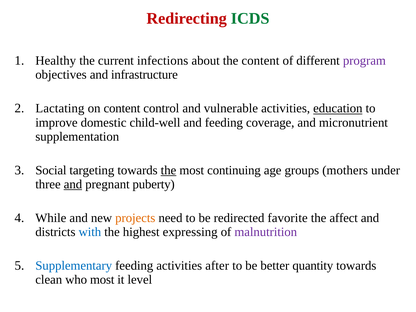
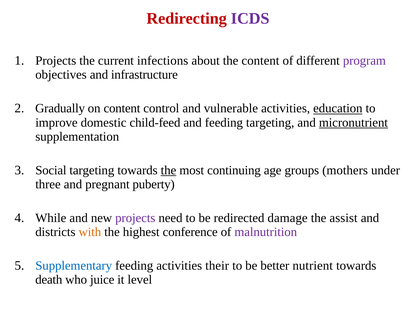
ICDS colour: green -> purple
Healthy at (56, 61): Healthy -> Projects
Lactating: Lactating -> Gradually
child-well: child-well -> child-feed
feeding coverage: coverage -> targeting
micronutrient underline: none -> present
and at (73, 184) underline: present -> none
projects at (135, 218) colour: orange -> purple
favorite: favorite -> damage
affect: affect -> assist
with colour: blue -> orange
expressing: expressing -> conference
after: after -> their
quantity: quantity -> nutrient
clean: clean -> death
who most: most -> juice
